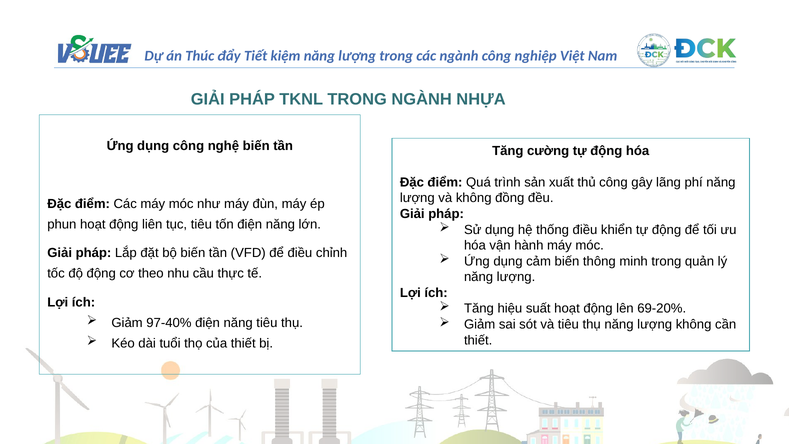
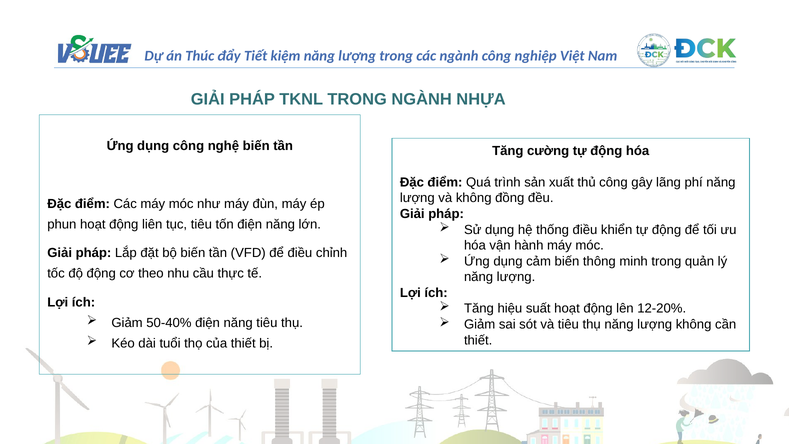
69-20%: 69-20% -> 12-20%
97-40%: 97-40% -> 50-40%
